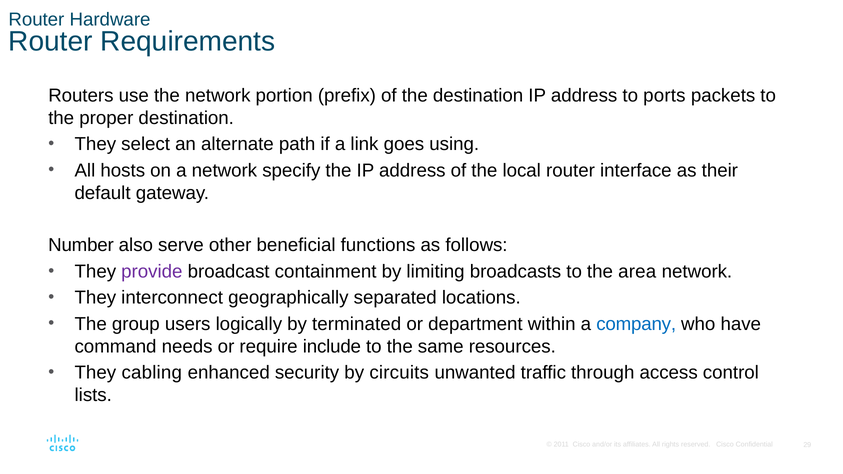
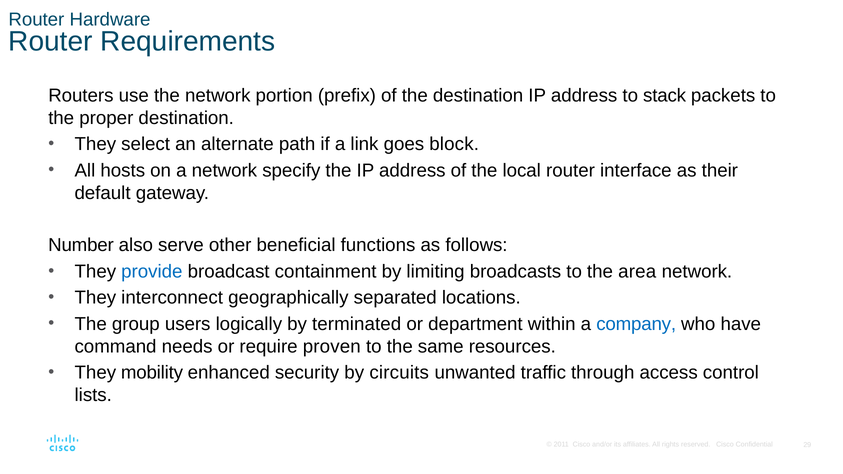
ports: ports -> stack
using: using -> block
provide colour: purple -> blue
include: include -> proven
cabling: cabling -> mobility
